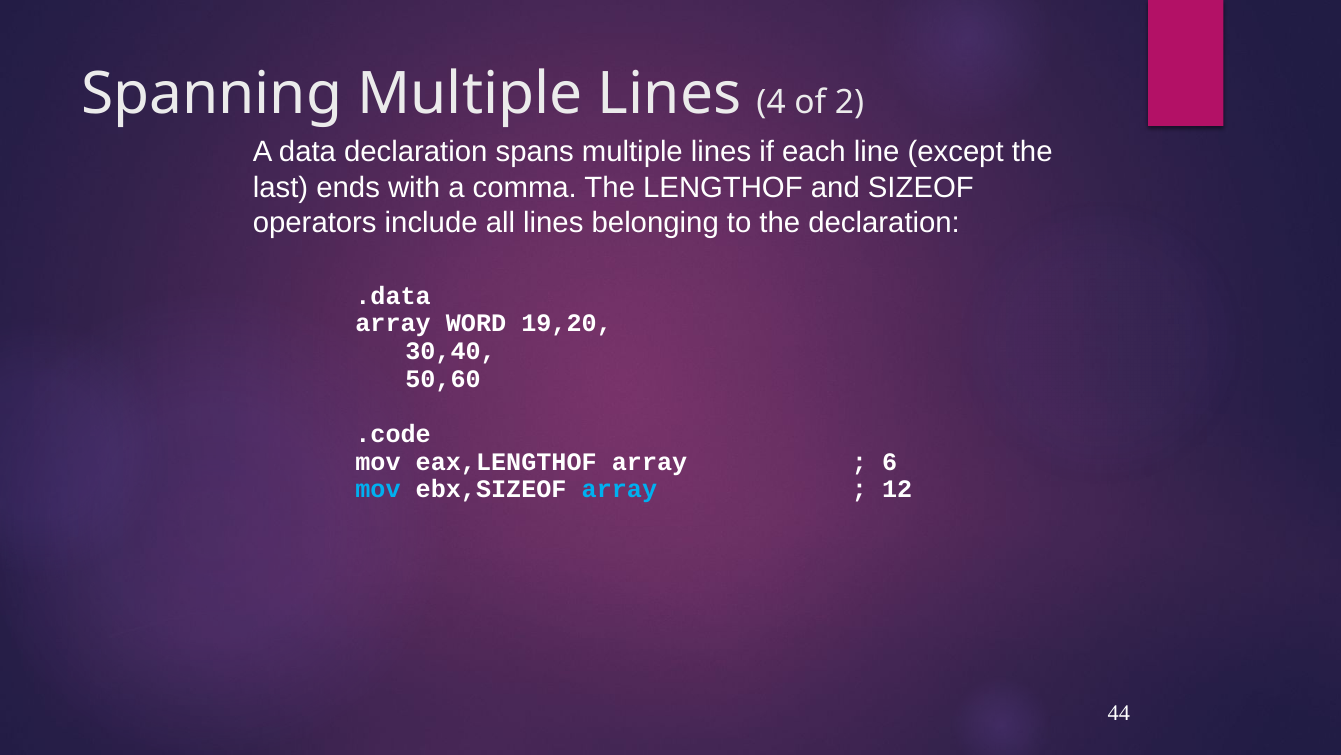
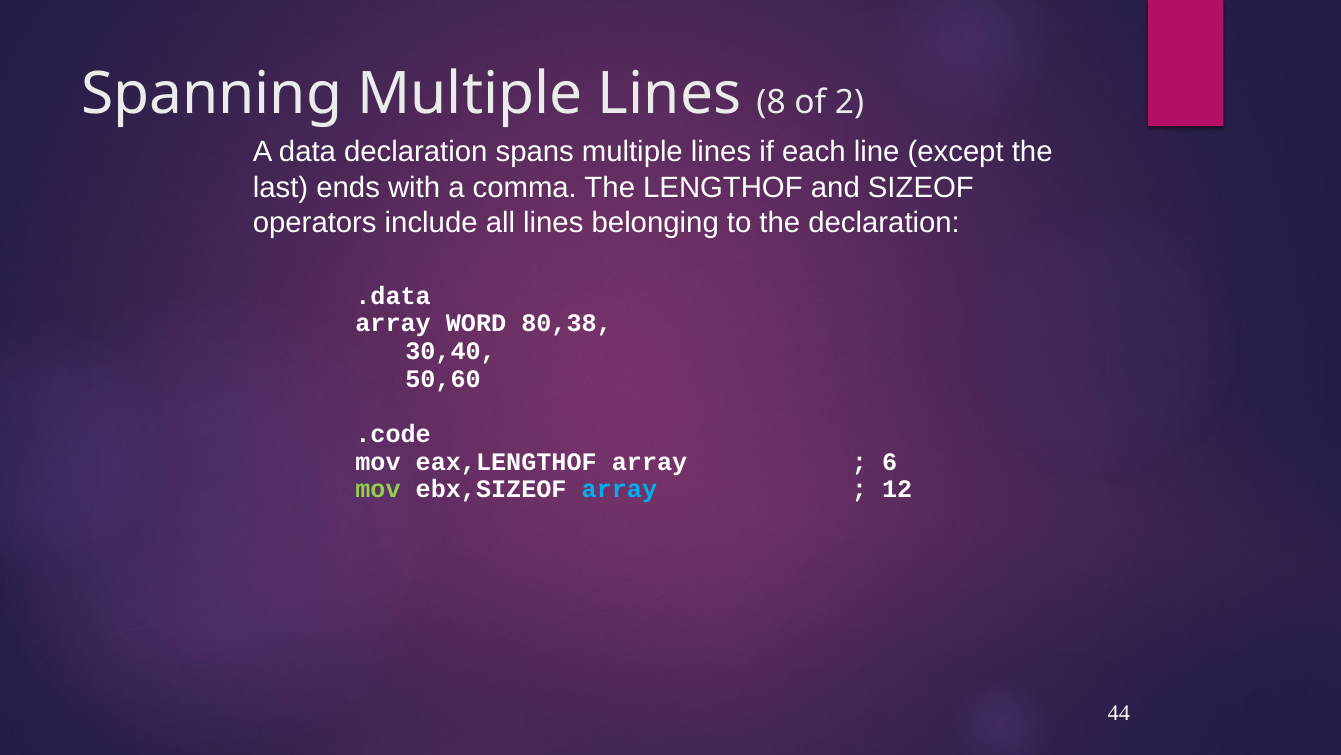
4: 4 -> 8
19,20: 19,20 -> 80,38
mov at (378, 489) colour: light blue -> light green
